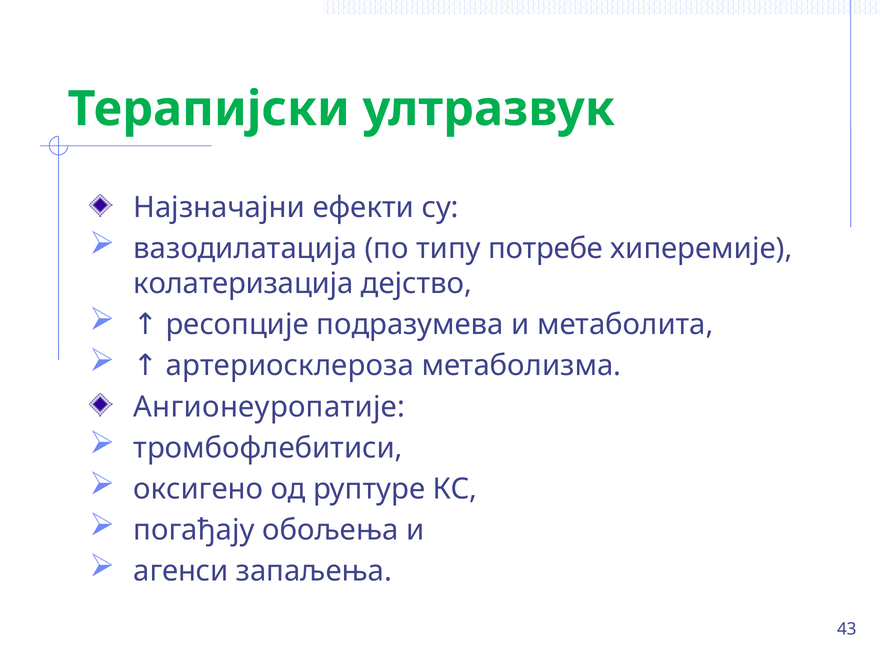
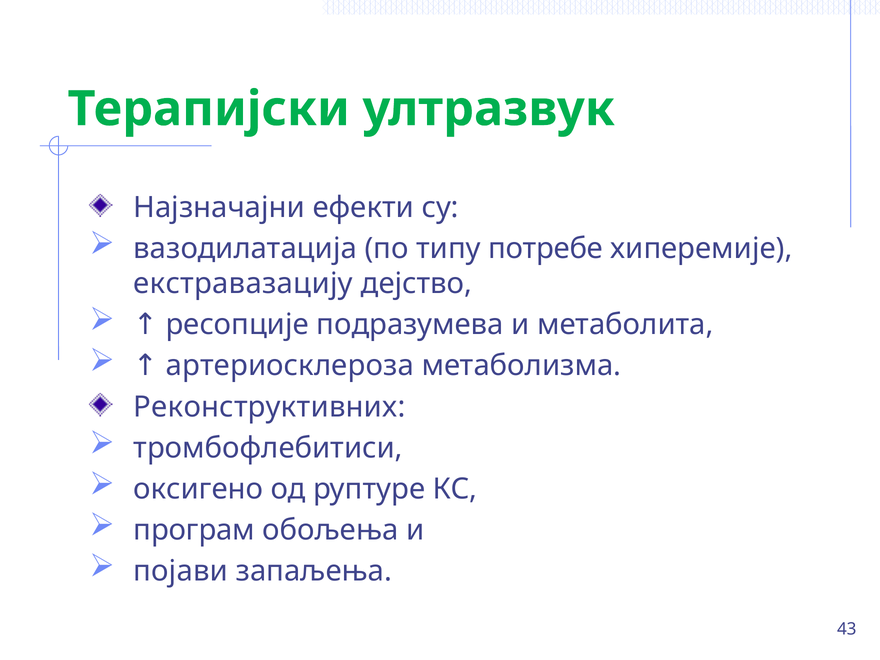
колатеризација: колатеризација -> екстравазацију
Ангионеуропатије: Ангионеуропатије -> Реконструктивних
погађају: погађају -> програм
агенси: агенси -> појави
